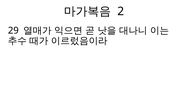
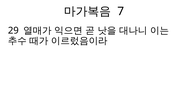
2: 2 -> 7
